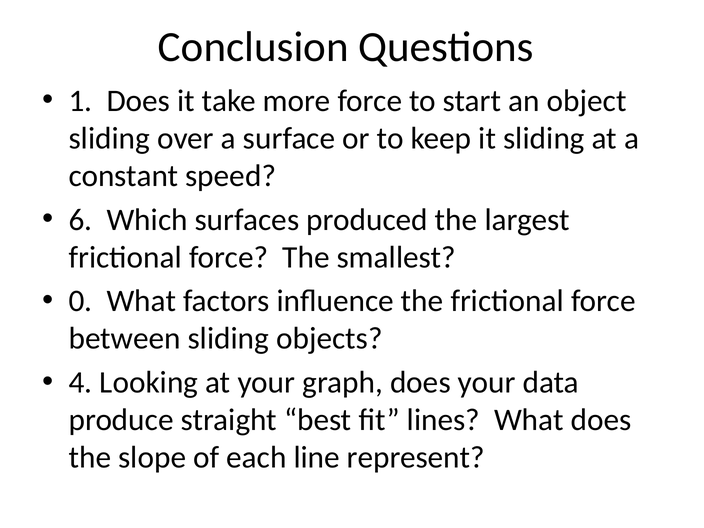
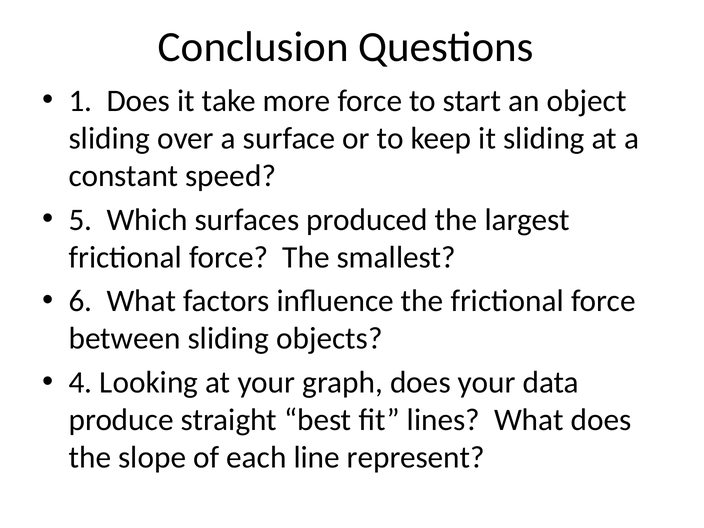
6: 6 -> 5
0: 0 -> 6
